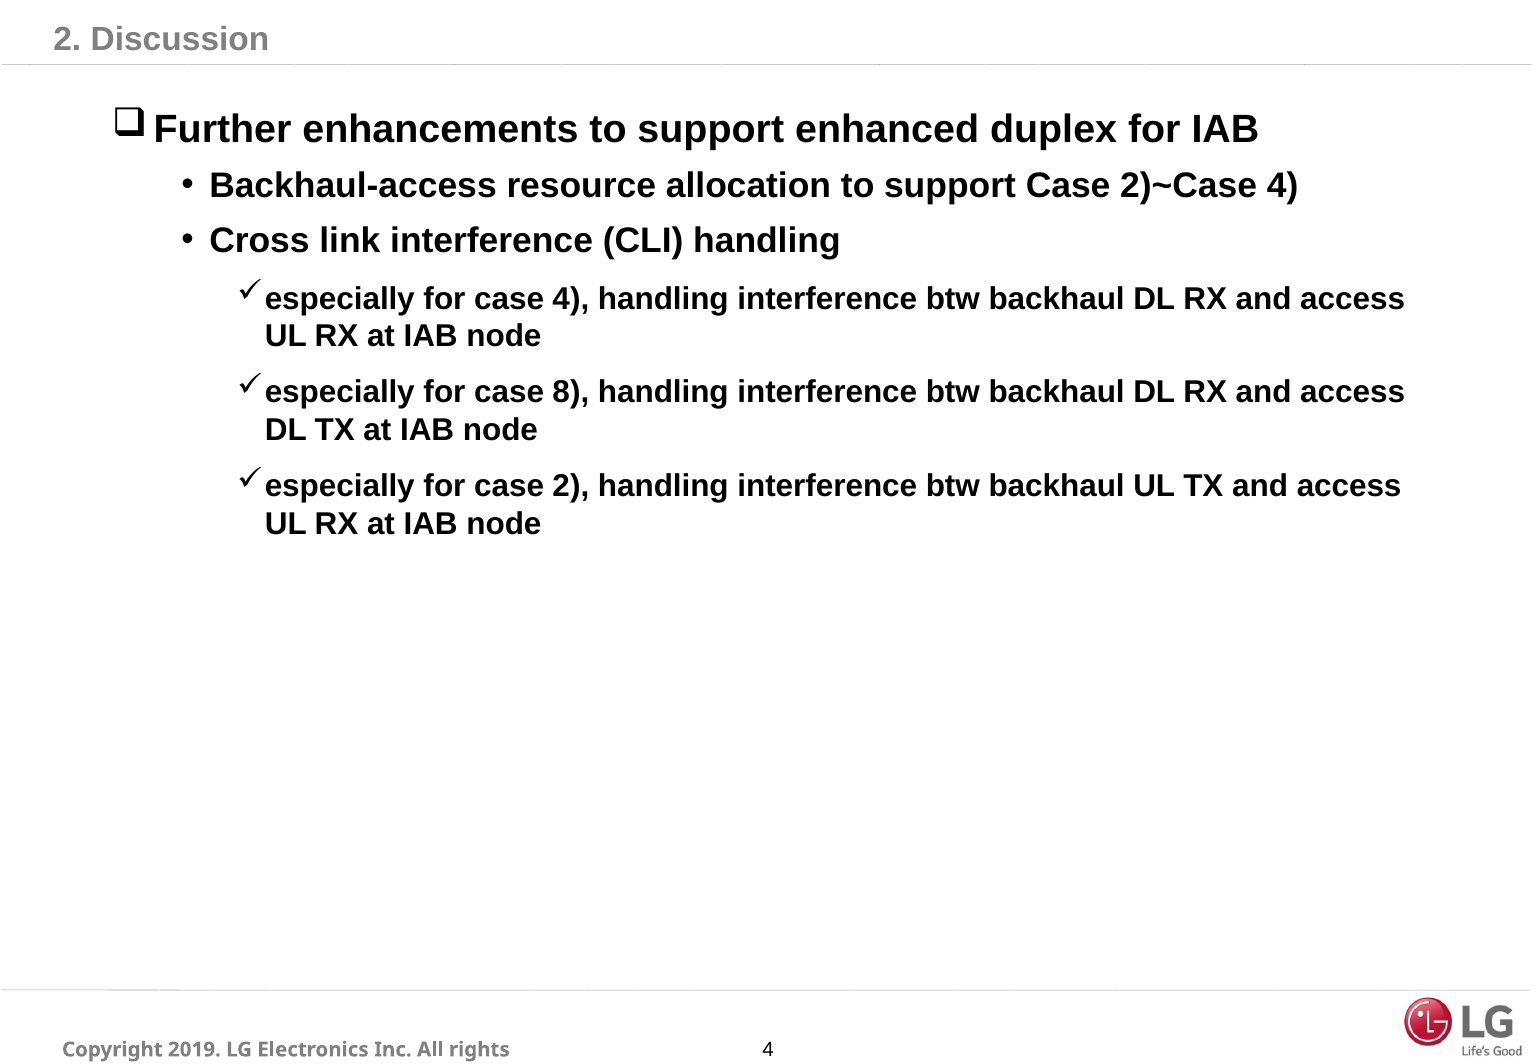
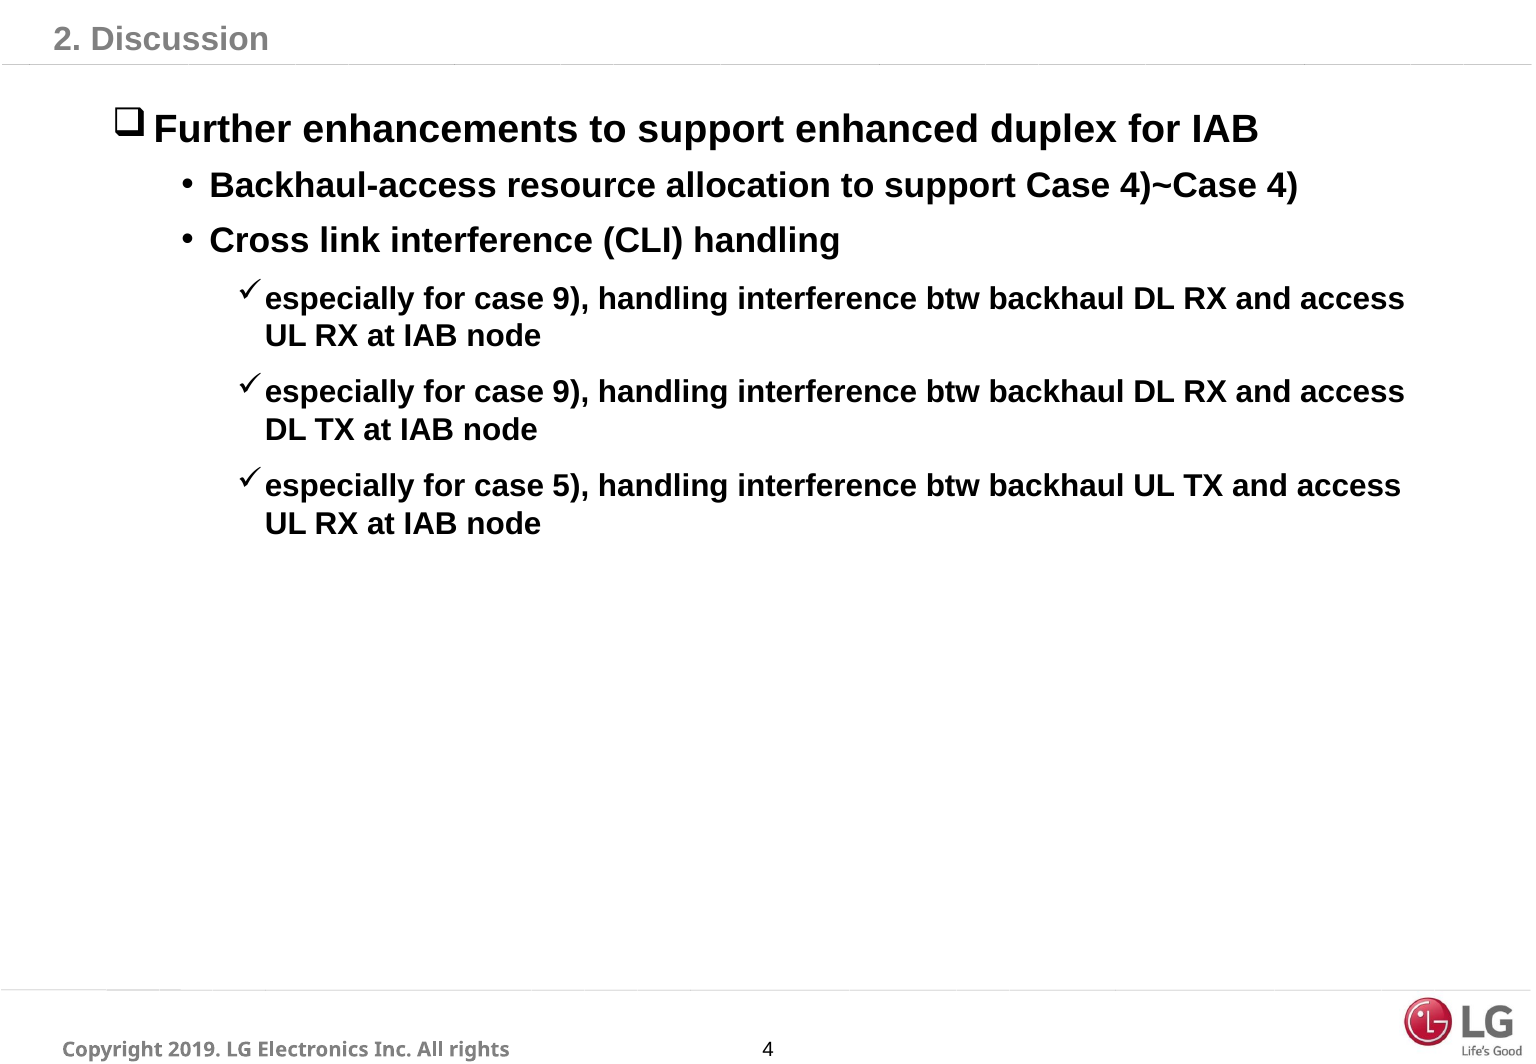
2)~Case: 2)~Case -> 4)~Case
4 at (571, 298): 4 -> 9
8 at (571, 392): 8 -> 9
case 2: 2 -> 5
